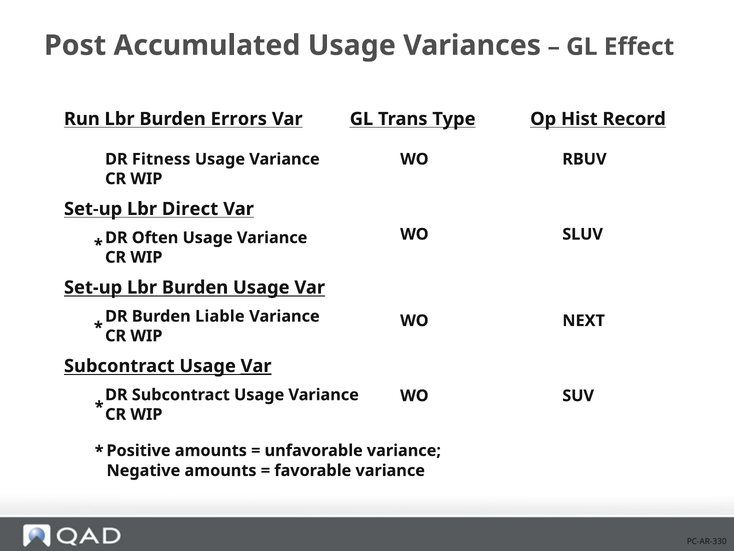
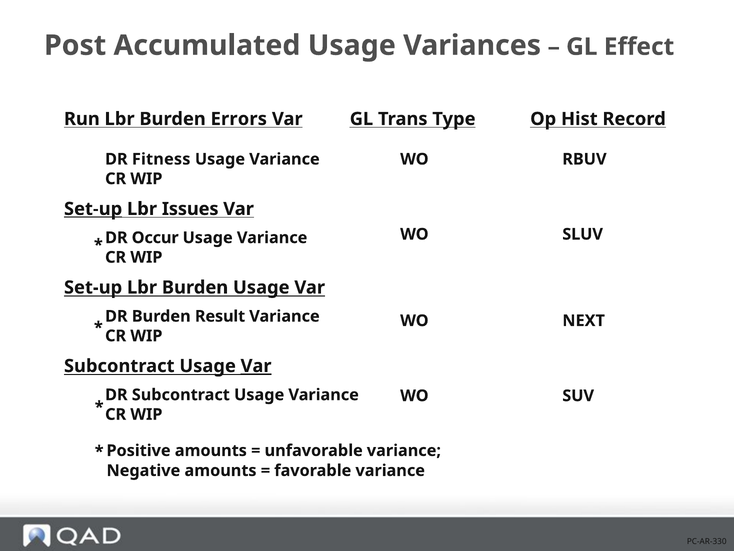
Set-up at (93, 209) underline: none -> present
Direct: Direct -> Issues
Often: Often -> Occur
Liable: Liable -> Result
